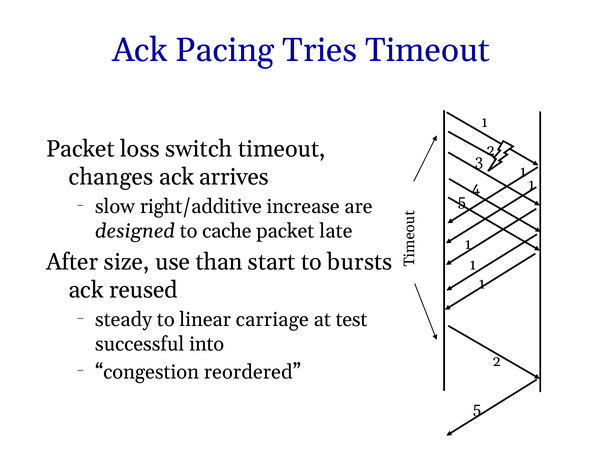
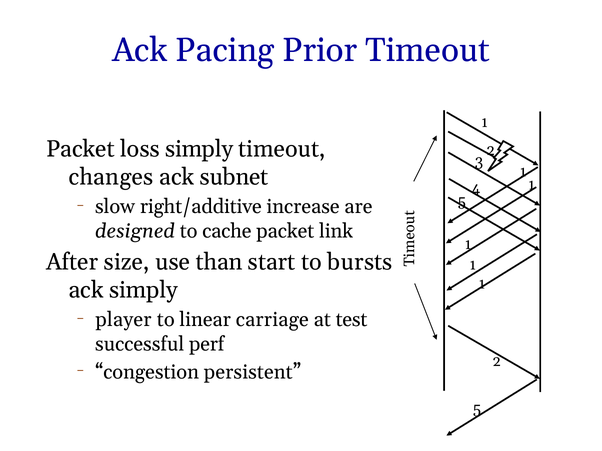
Tries: Tries -> Prior
loss switch: switch -> simply
arrives: arrives -> subnet
late: late -> link
ack reused: reused -> simply
steady: steady -> player
into: into -> perf
reordered: reordered -> persistent
